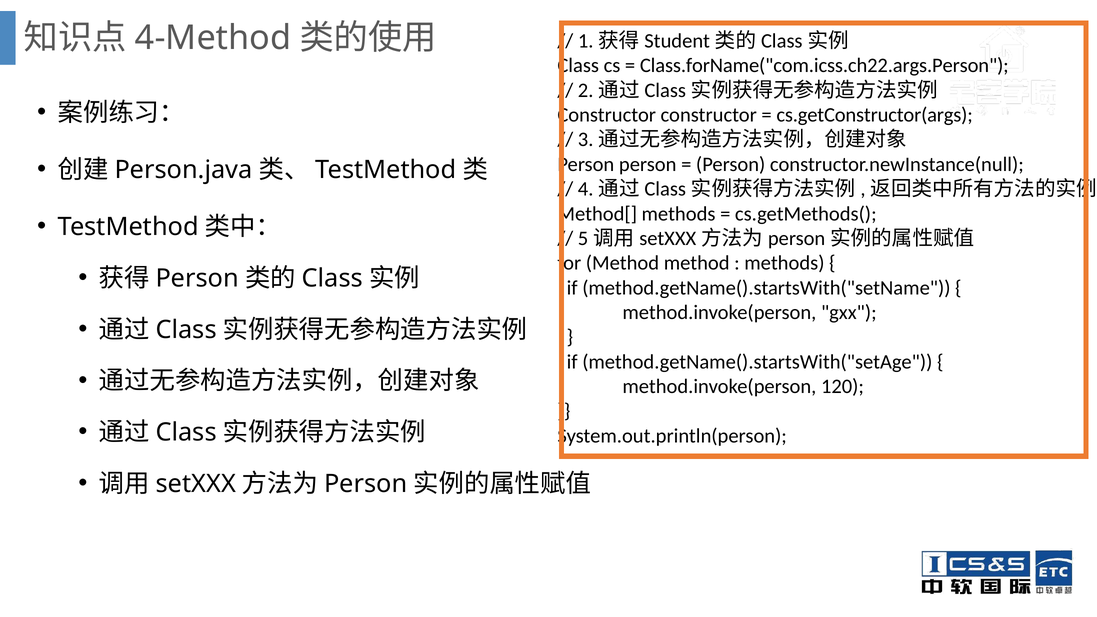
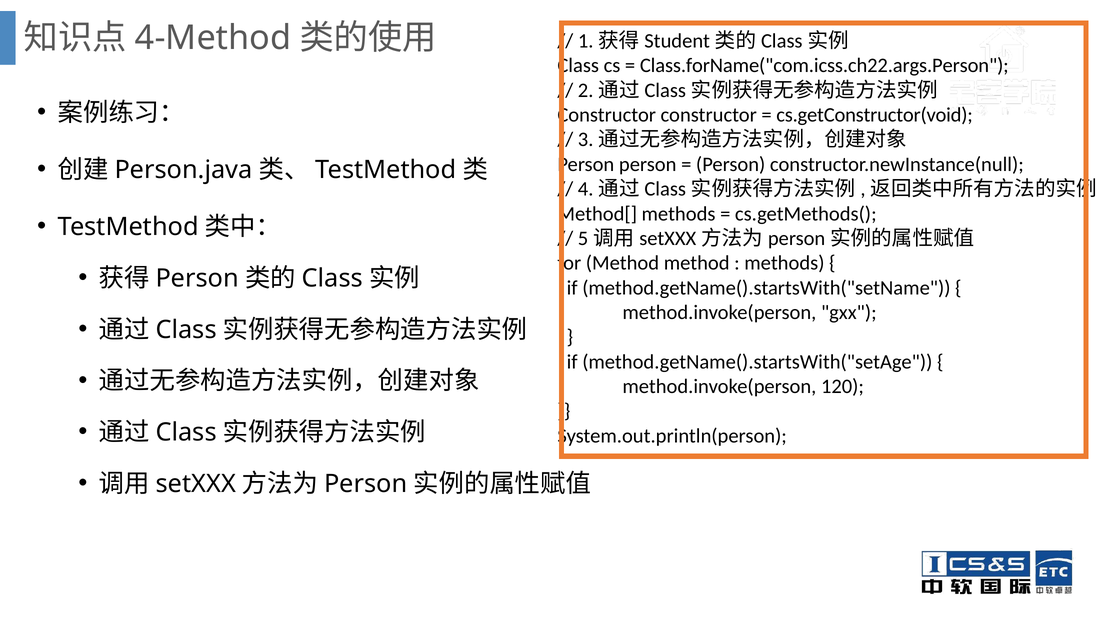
cs.getConstructor(args: cs.getConstructor(args -> cs.getConstructor(void
